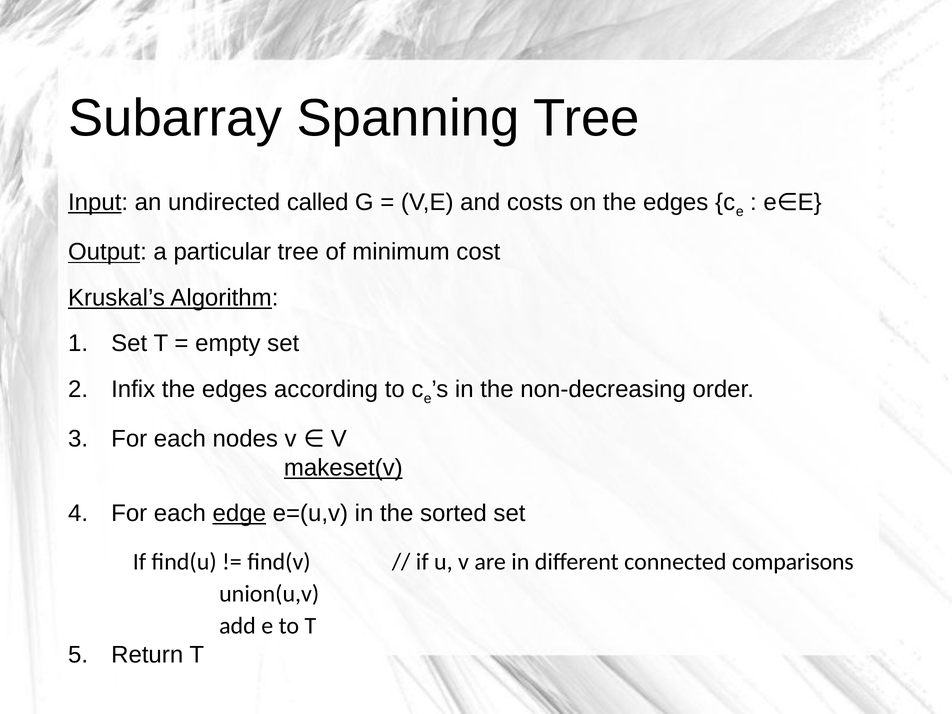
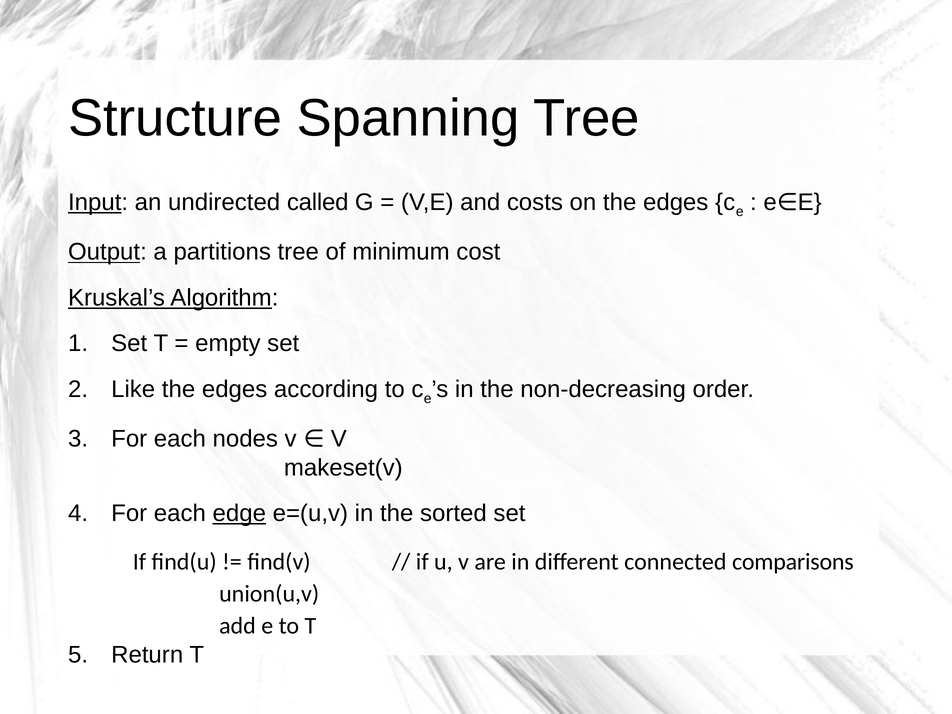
Subarray: Subarray -> Structure
particular: particular -> partitions
Infix: Infix -> Like
makeset(v underline: present -> none
